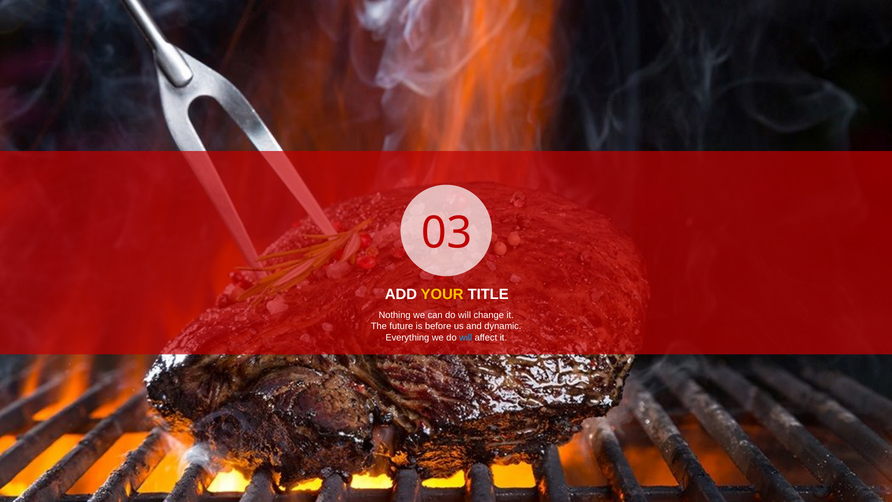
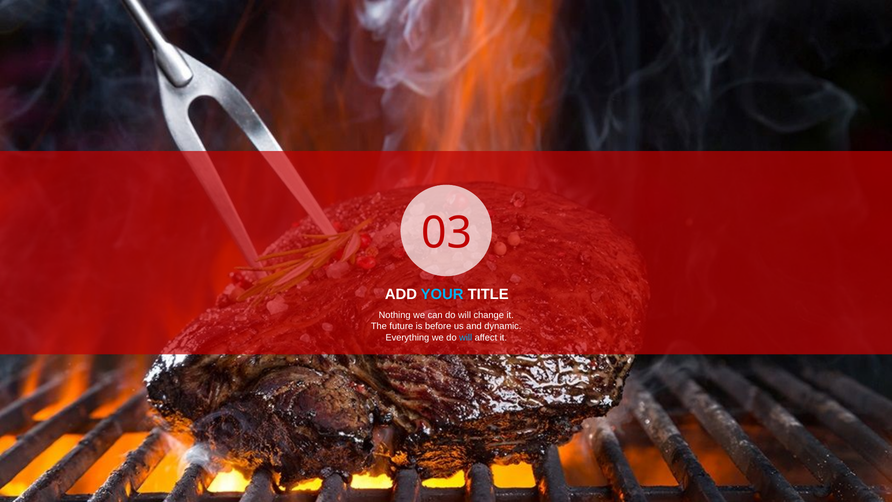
YOUR colour: yellow -> light blue
